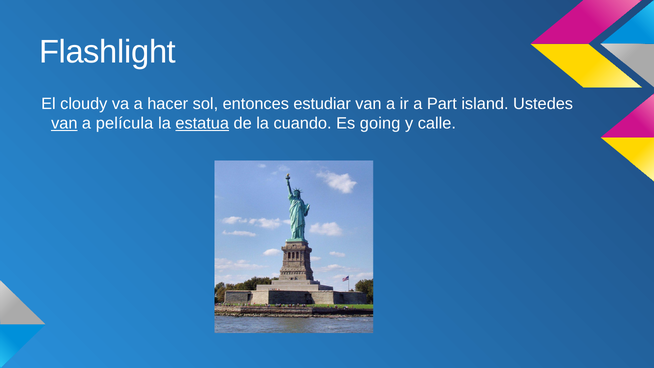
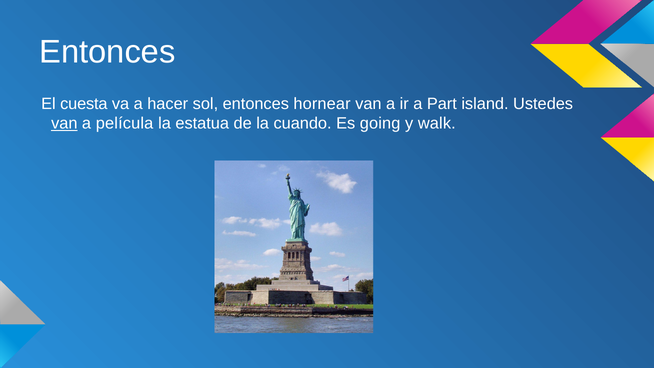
Flashlight at (107, 52): Flashlight -> Entonces
cloudy: cloudy -> cuesta
estudiar: estudiar -> hornear
estatua underline: present -> none
calle: calle -> walk
